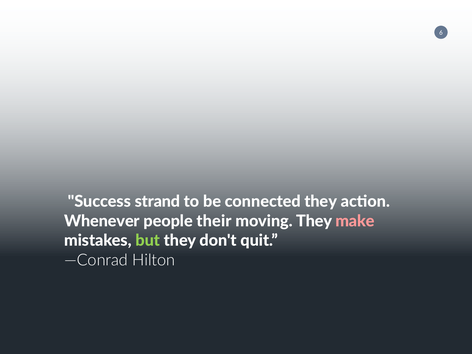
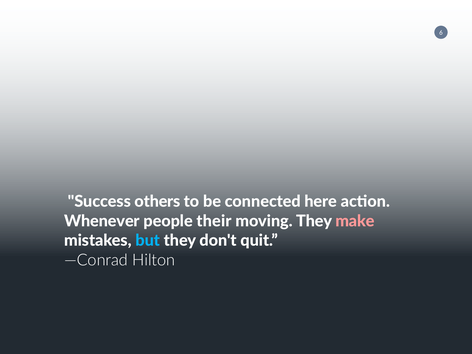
strand: strand -> others
connected they: they -> here
but colour: light green -> light blue
